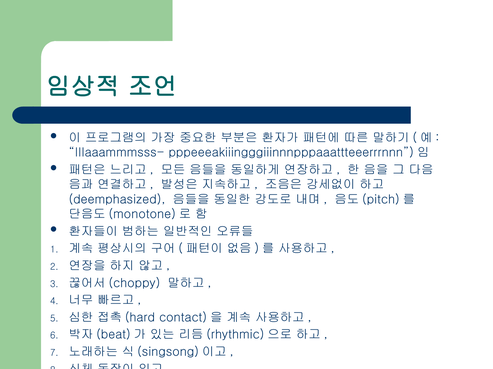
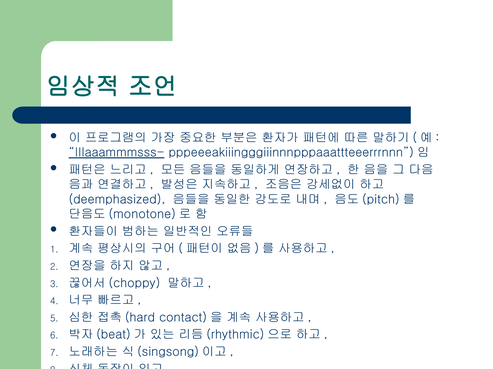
IIIaaammmsss- underline: none -> present
